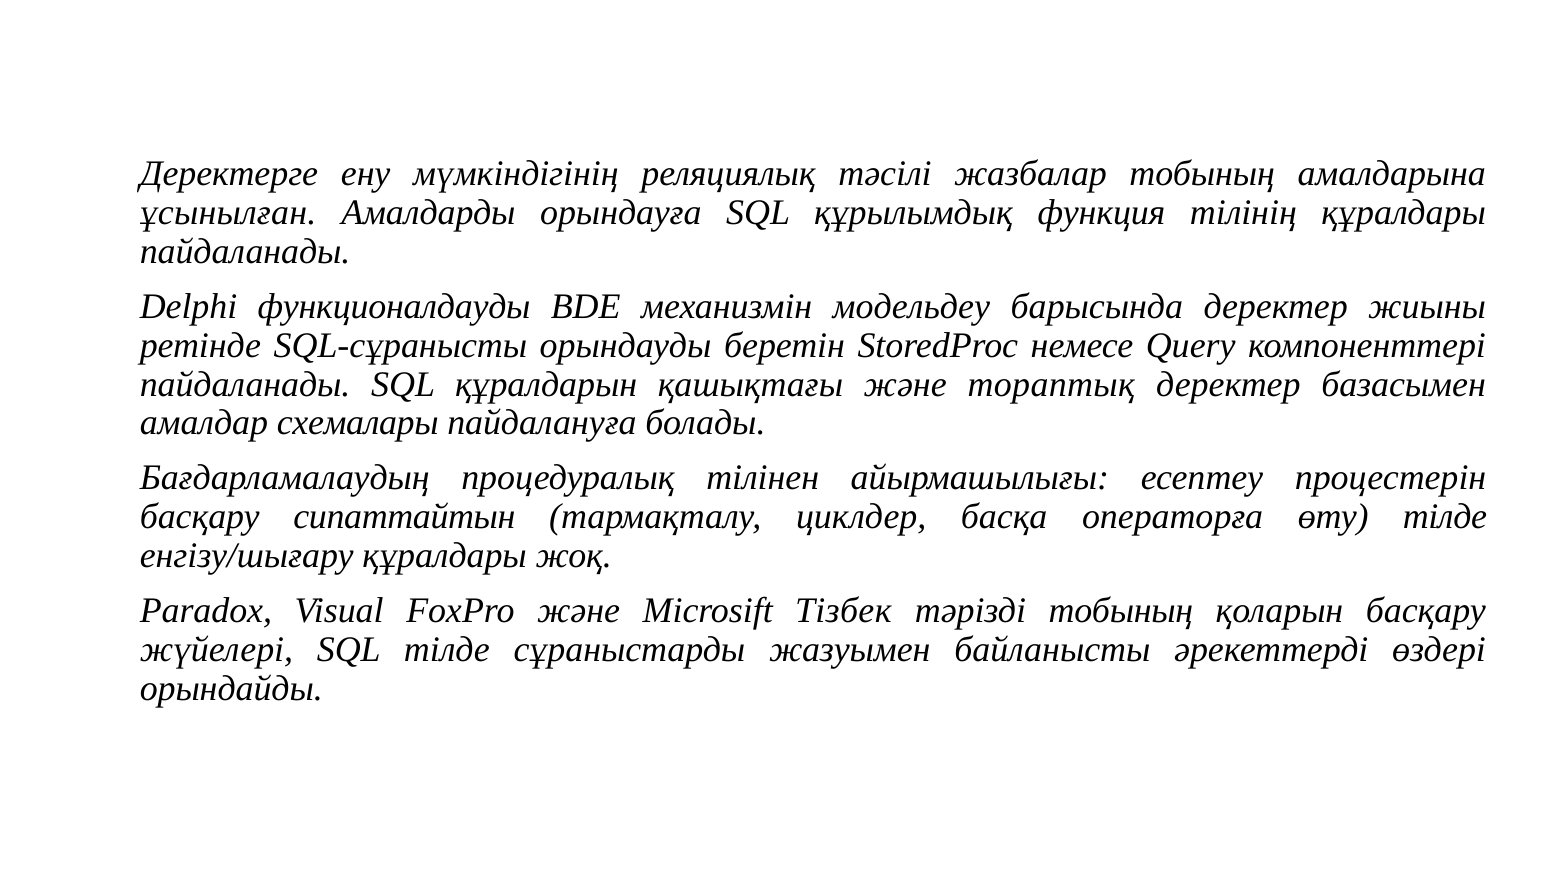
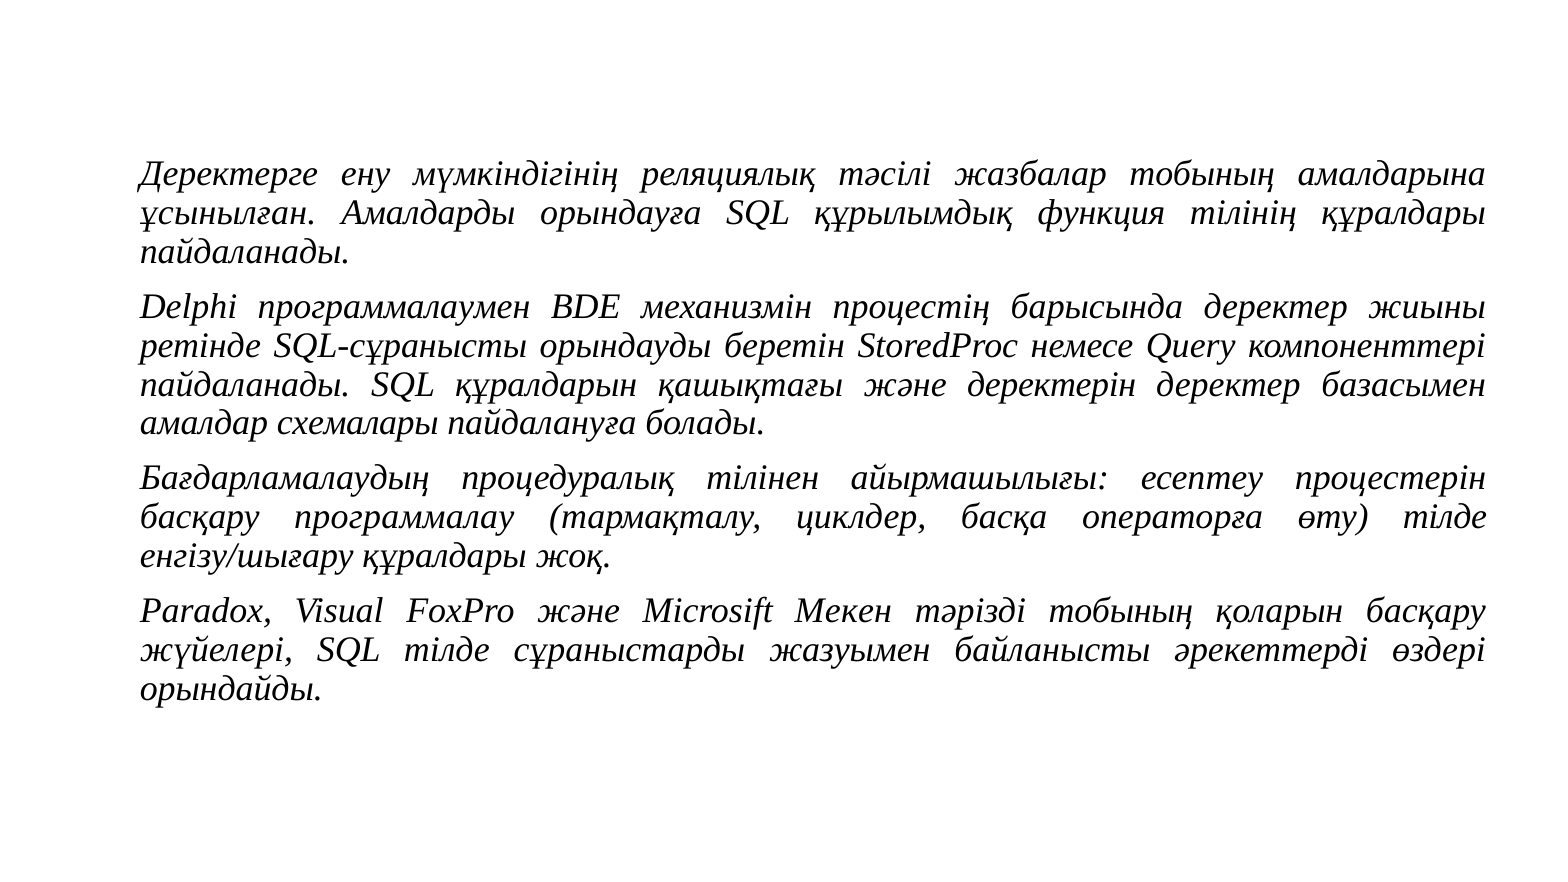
функционалдауды: функционалдауды -> программалаумен
модельдеу: модельдеу -> процестің
тораптық: тораптық -> деректерін
сипаттайтын: сипаттайтын -> программалау
Тізбек: Тізбек -> Мекен
